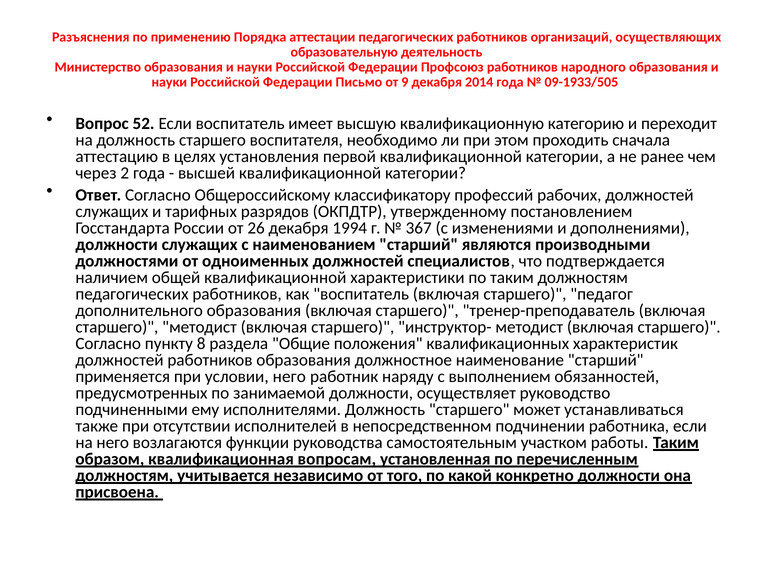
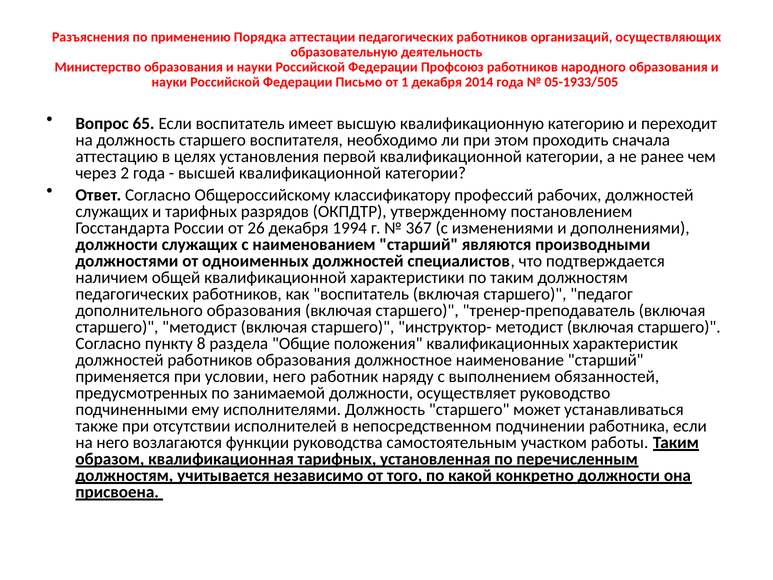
9: 9 -> 1
09-1933/505: 09-1933/505 -> 05-1933/505
52: 52 -> 65
квалификационная вопросам: вопросам -> тарифных
